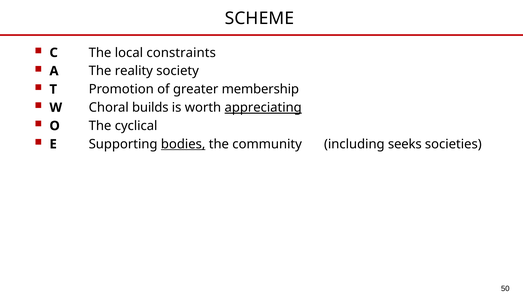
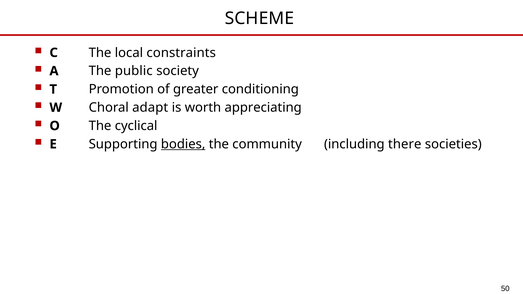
reality: reality -> public
membership: membership -> conditioning
builds: builds -> adapt
appreciating underline: present -> none
seeks: seeks -> there
